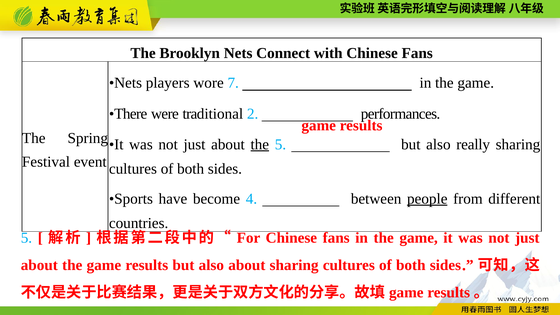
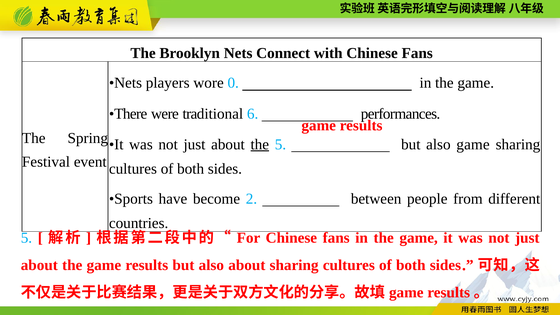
7: 7 -> 0
2: 2 -> 6
also really: really -> game
4: 4 -> 2
people underline: present -> none
